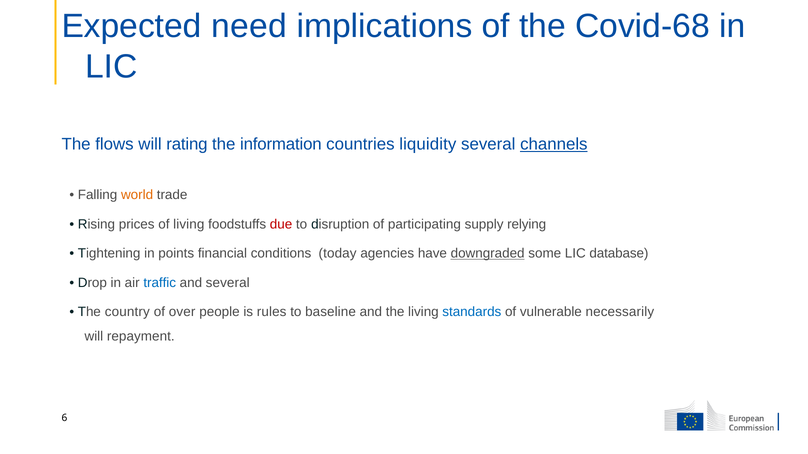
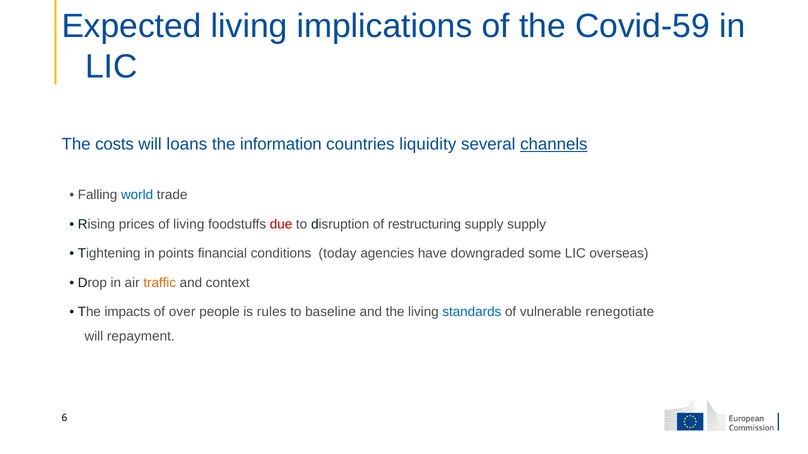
Expected need: need -> living
Covid-68: Covid-68 -> Covid-59
flows: flows -> costs
rating: rating -> loans
world colour: orange -> blue
participating: participating -> restructuring
supply relying: relying -> supply
downgraded underline: present -> none
database: database -> overseas
traffic colour: blue -> orange
and several: several -> context
country: country -> impacts
necessarily: necessarily -> renegotiate
